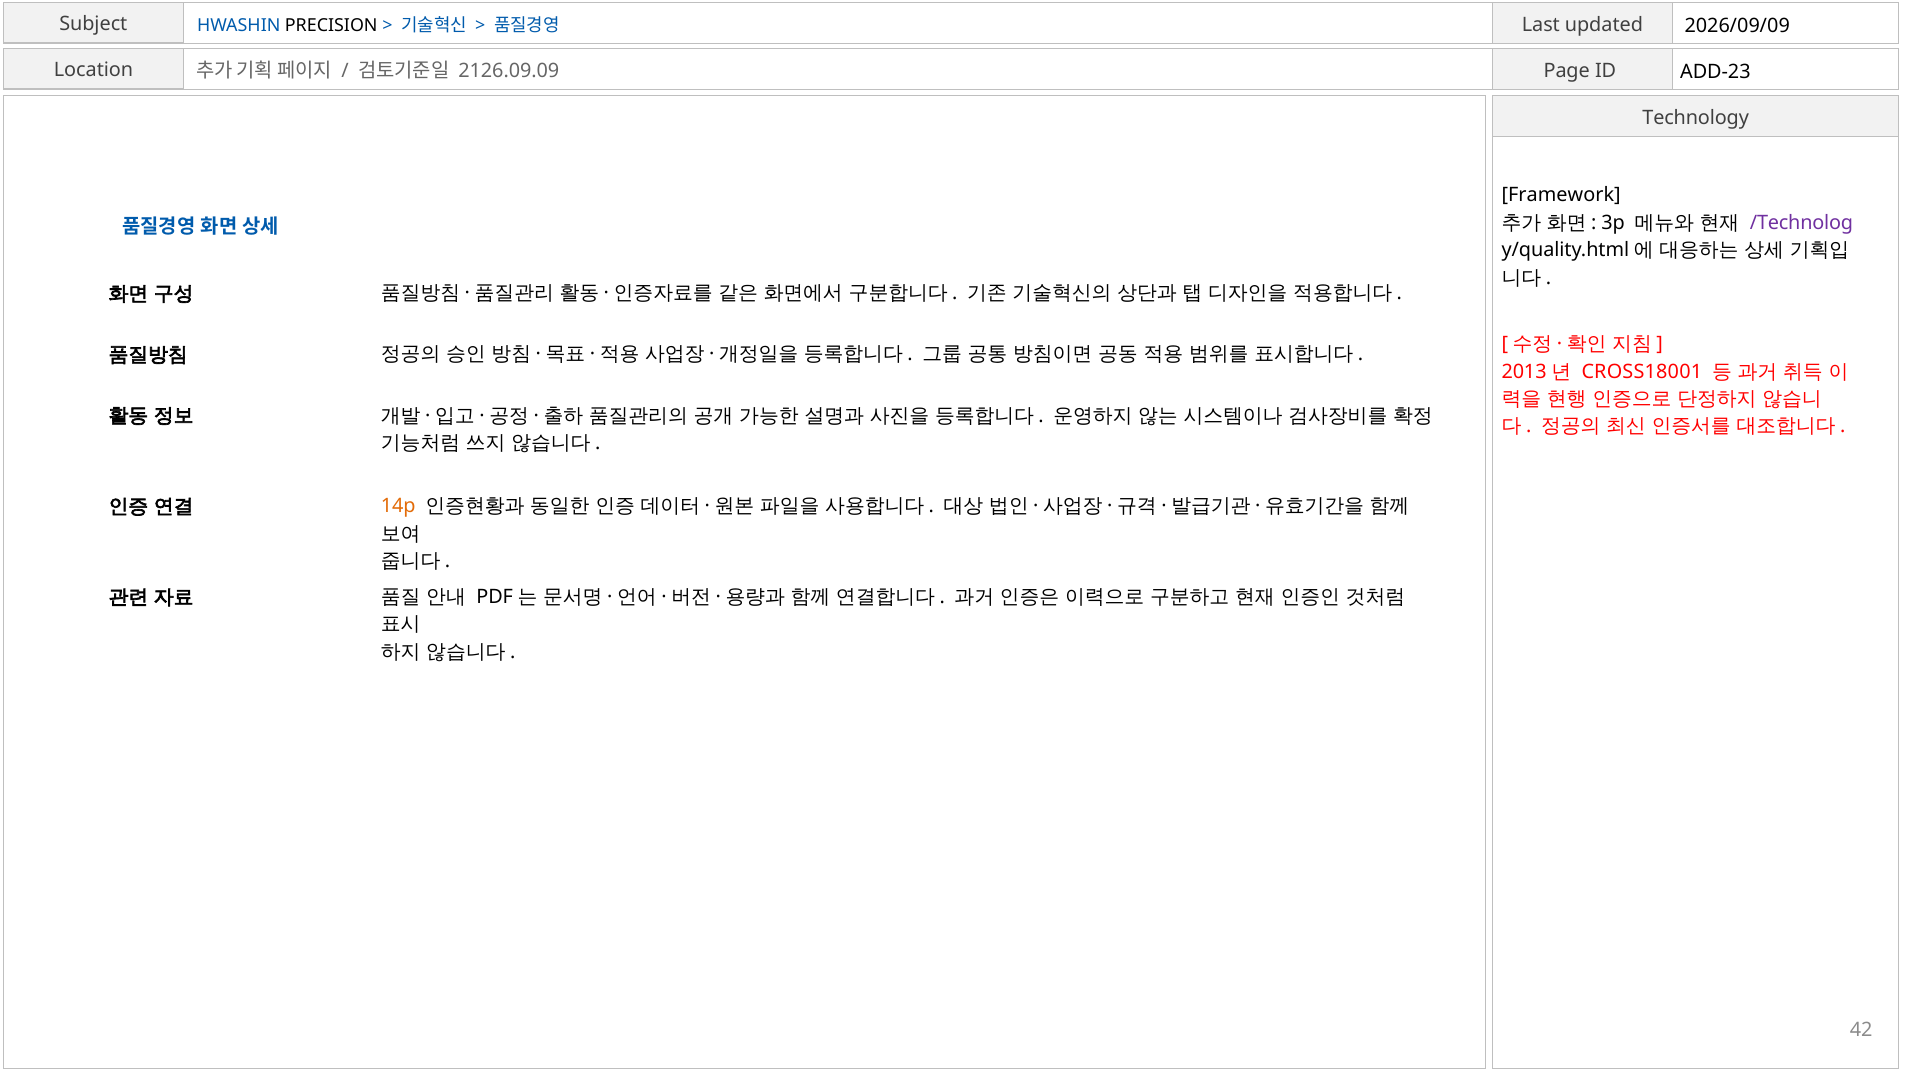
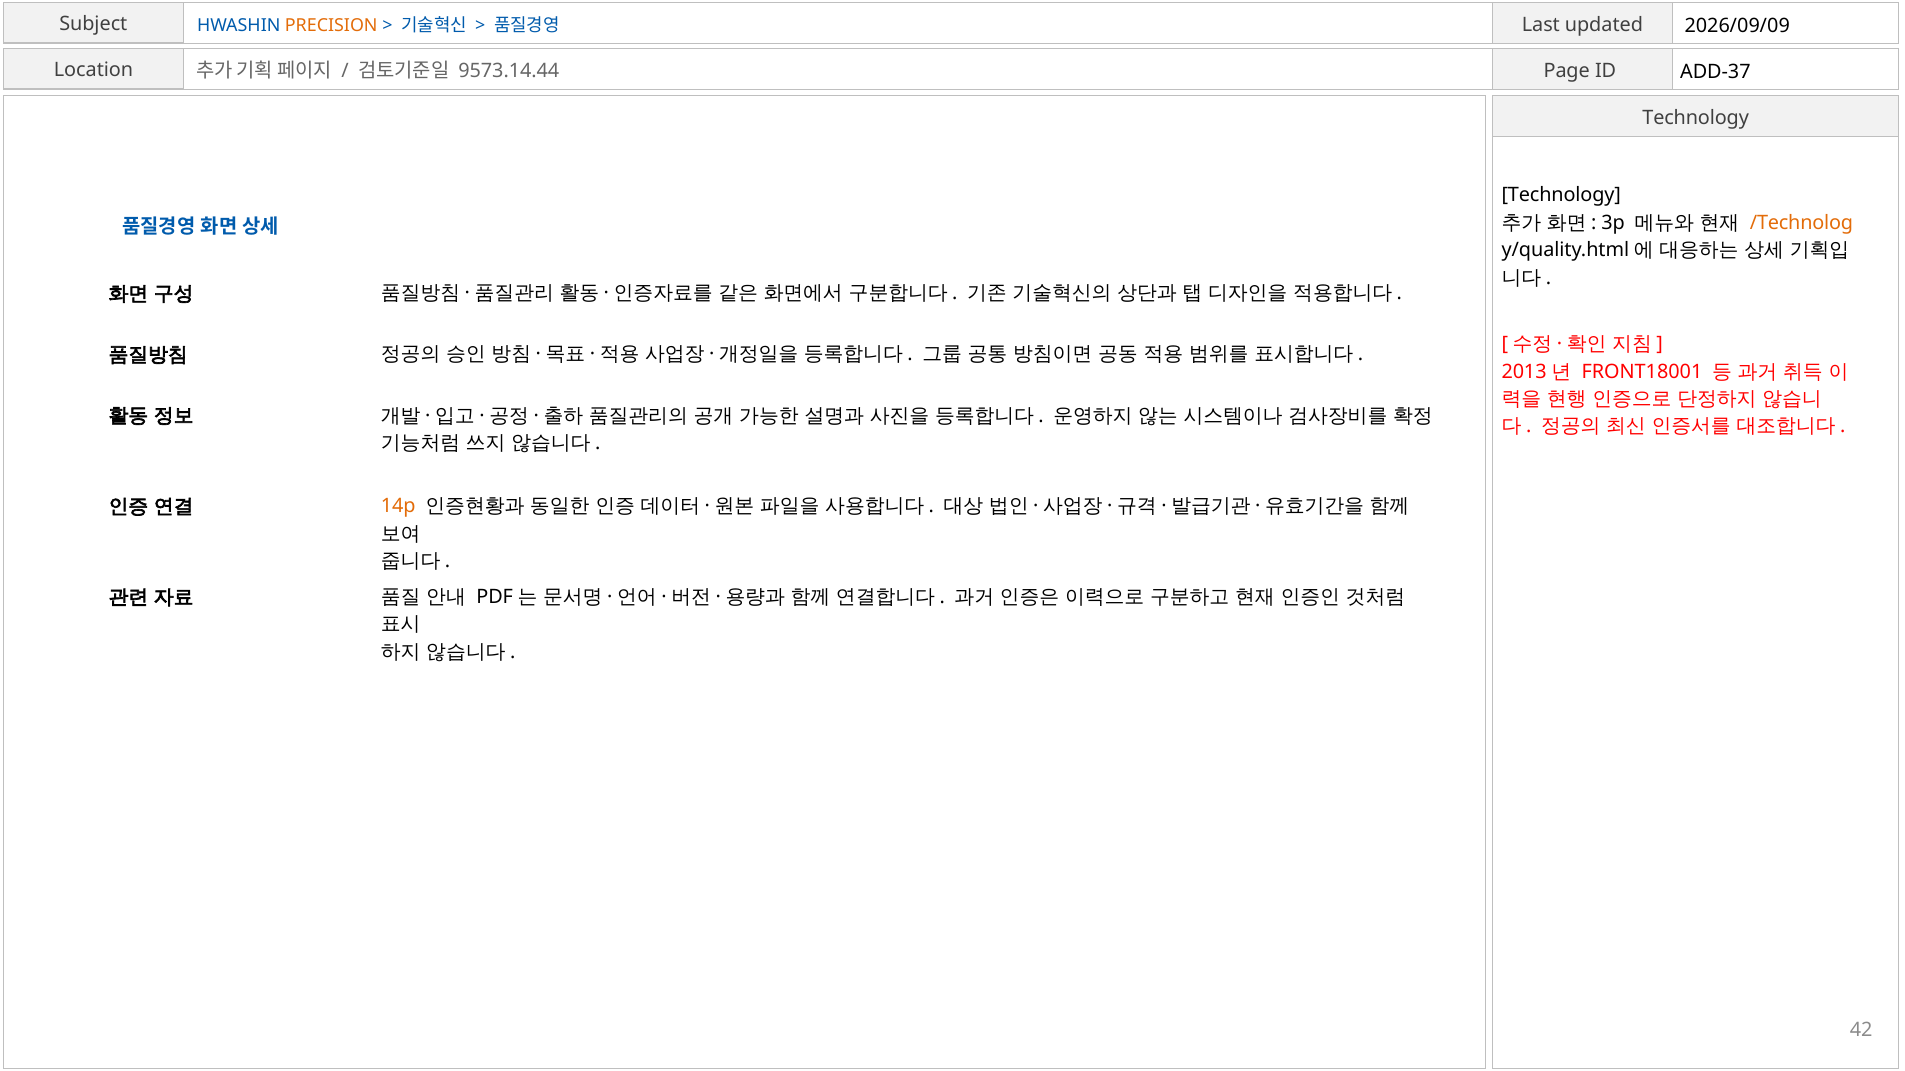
PRECISION colour: black -> orange
2126.09.09: 2126.09.09 -> 9573.14.44
ADD-23: ADD-23 -> ADD-37
Framework at (1561, 195): Framework -> Technology
/Technolog colour: purple -> orange
CROSS18001: CROSS18001 -> FRONT18001
